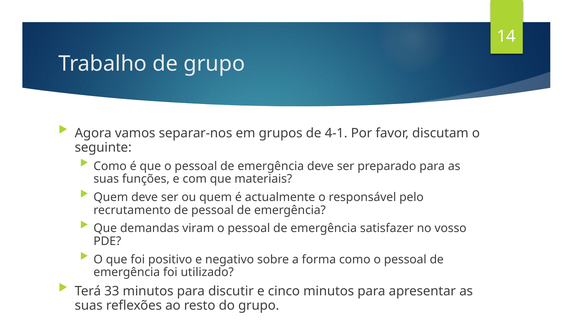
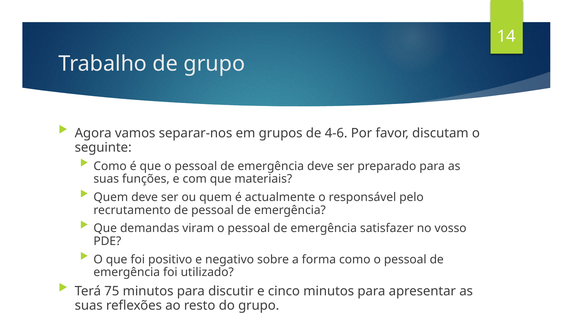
4-1: 4-1 -> 4-6
33: 33 -> 75
